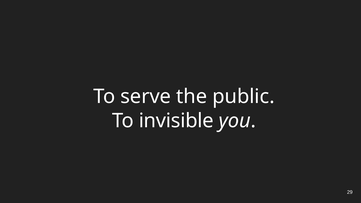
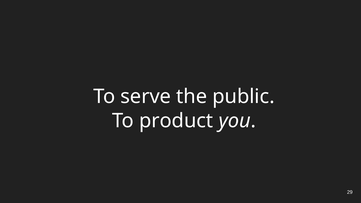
invisible: invisible -> product
